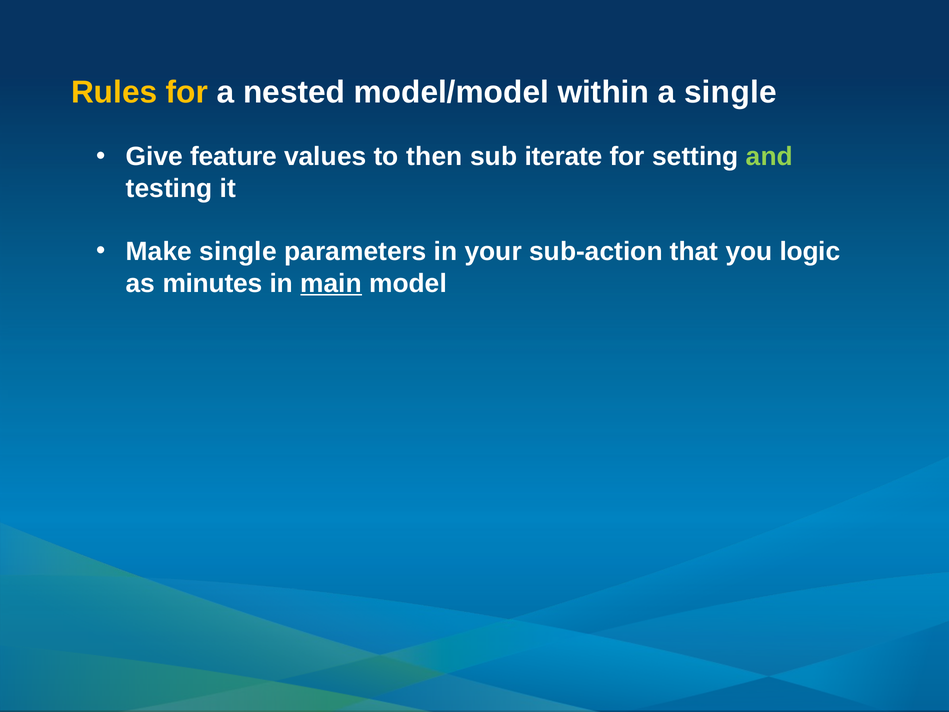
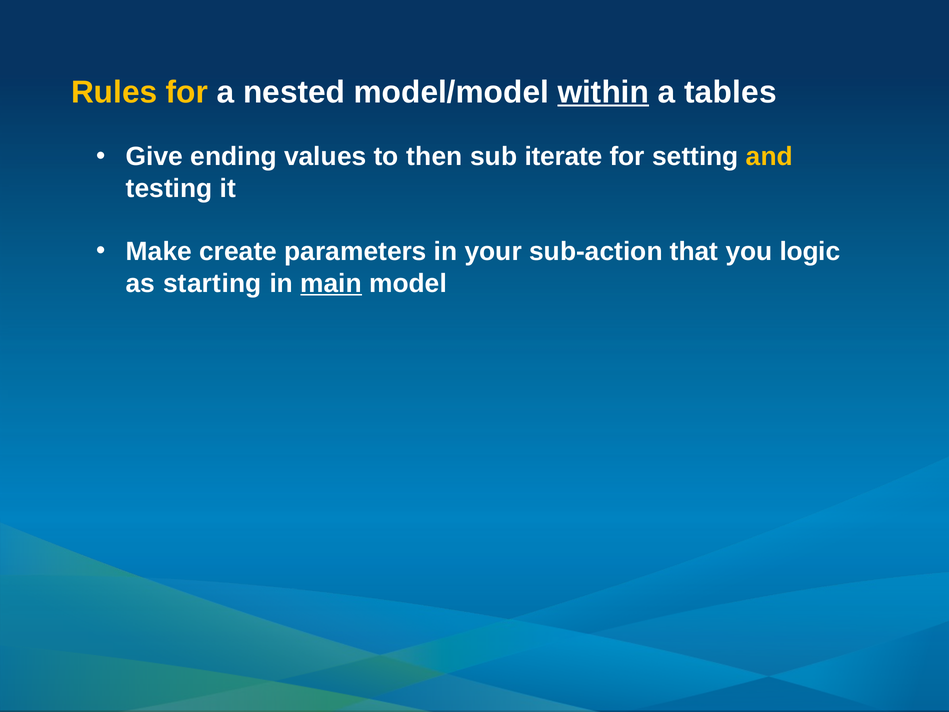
within underline: none -> present
a single: single -> tables
feature: feature -> ending
and colour: light green -> yellow
Make single: single -> create
minutes: minutes -> starting
